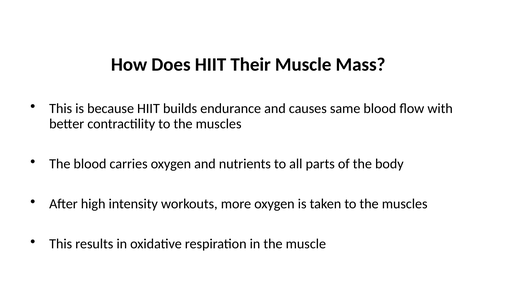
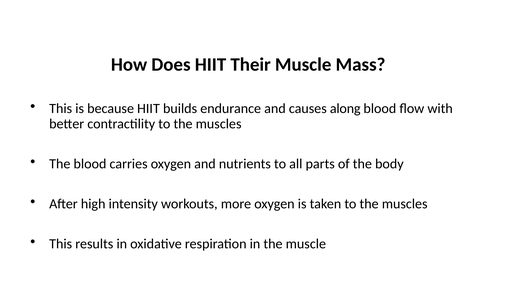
same: same -> along
